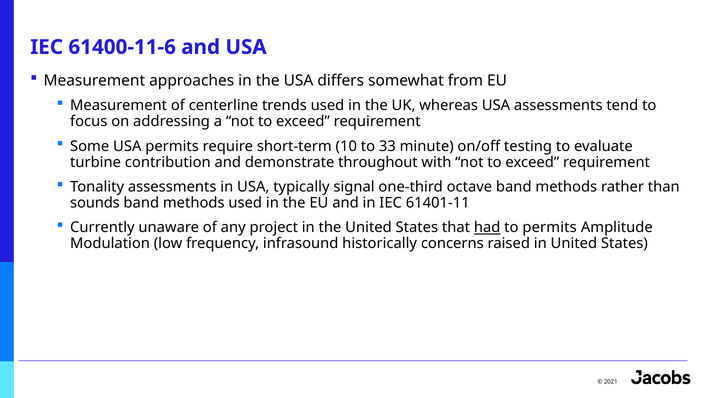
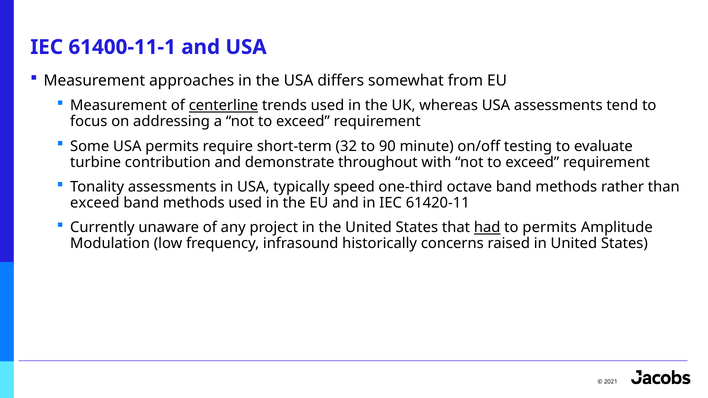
61400-11-6: 61400-11-6 -> 61400-11-1
centerline underline: none -> present
10: 10 -> 32
33: 33 -> 90
signal: signal -> speed
sounds at (95, 203): sounds -> exceed
61401-11: 61401-11 -> 61420-11
